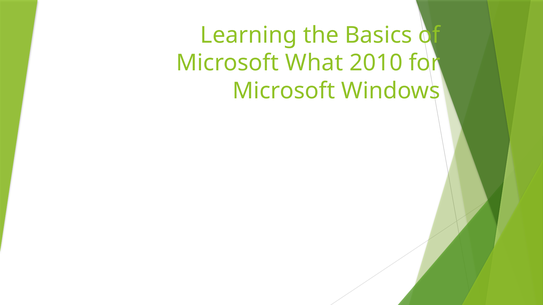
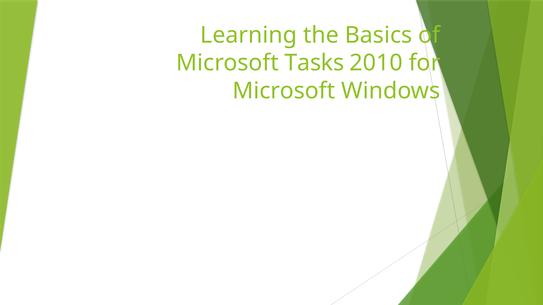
What: What -> Tasks
